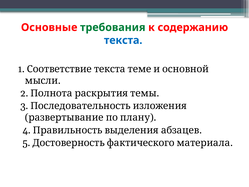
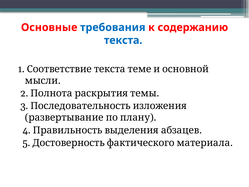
требования colour: green -> blue
